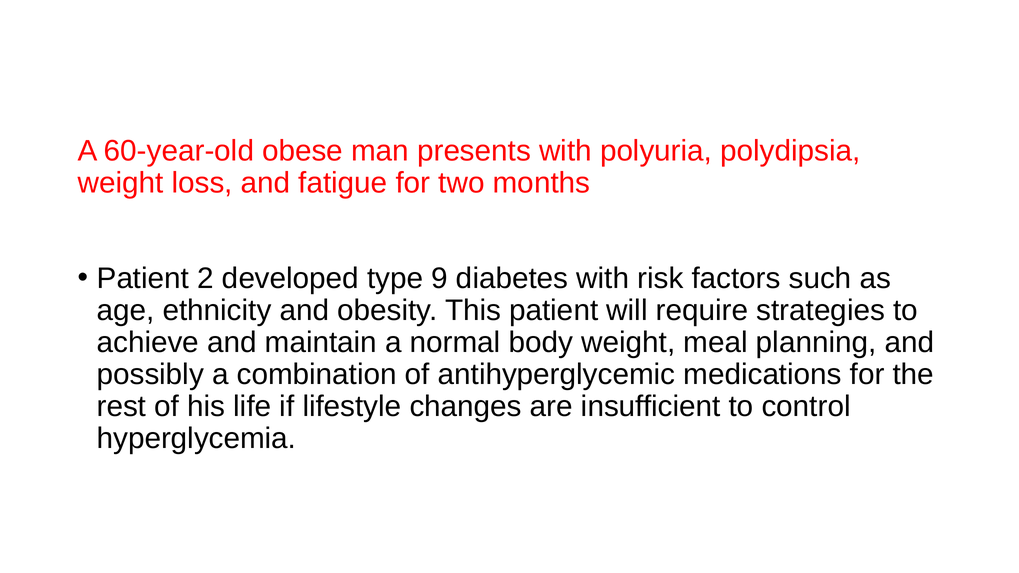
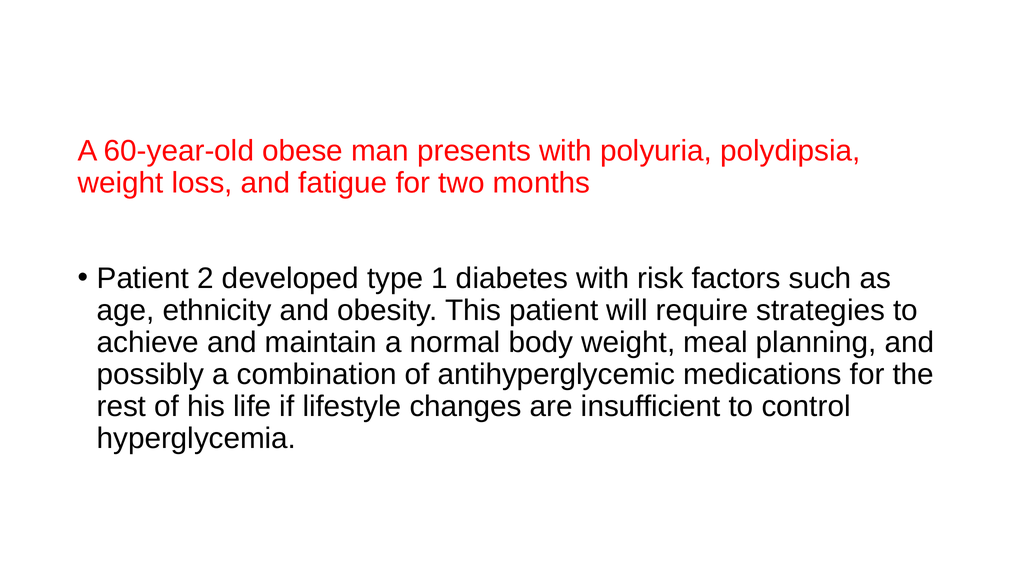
9: 9 -> 1
